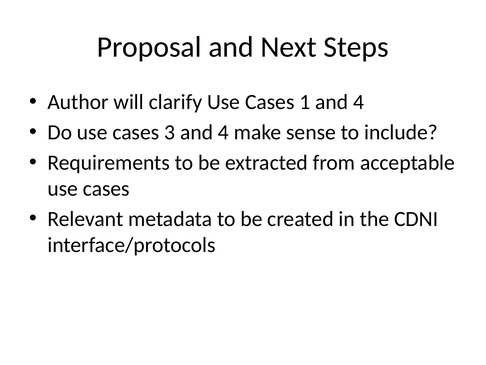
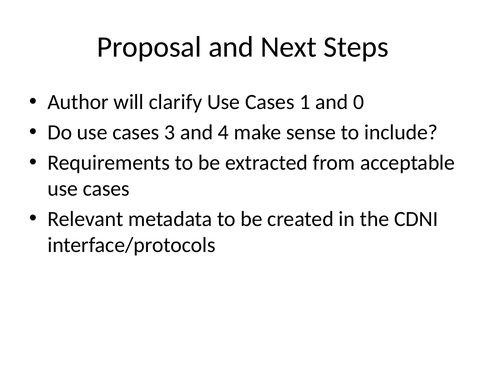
1 and 4: 4 -> 0
